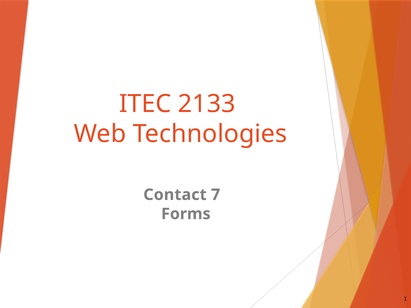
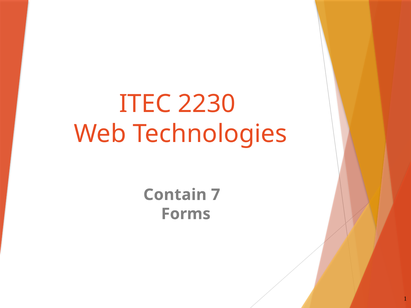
2133: 2133 -> 2230
Contact: Contact -> Contain
